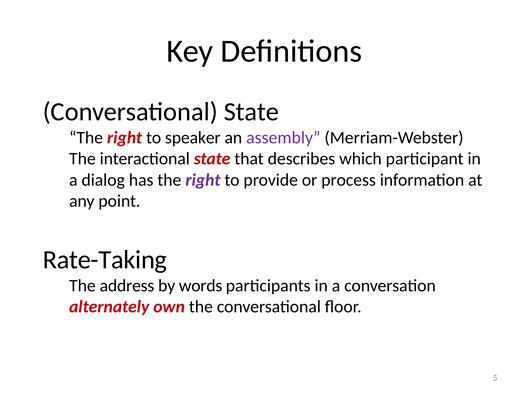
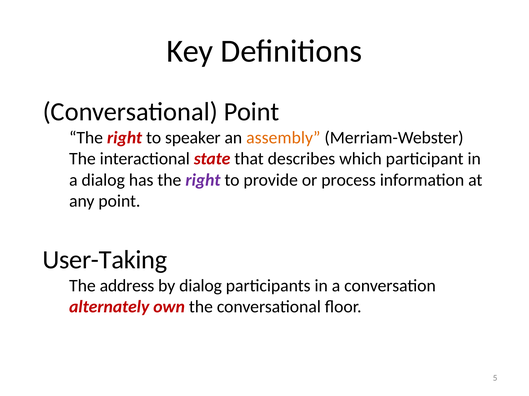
Conversational State: State -> Point
assembly colour: purple -> orange
Rate-Taking: Rate-Taking -> User-Taking
by words: words -> dialog
